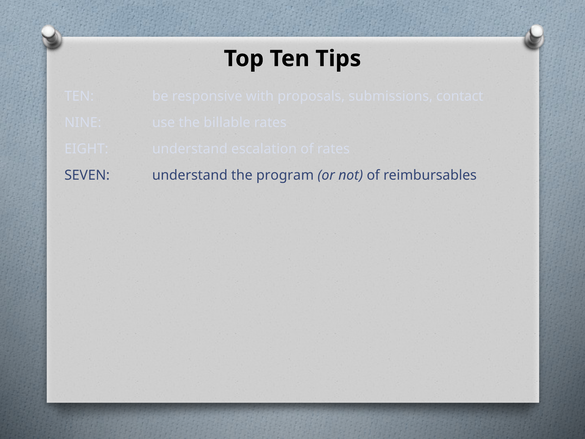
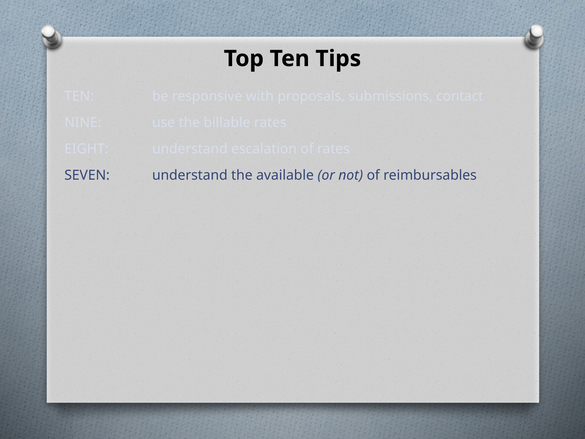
program: program -> available
